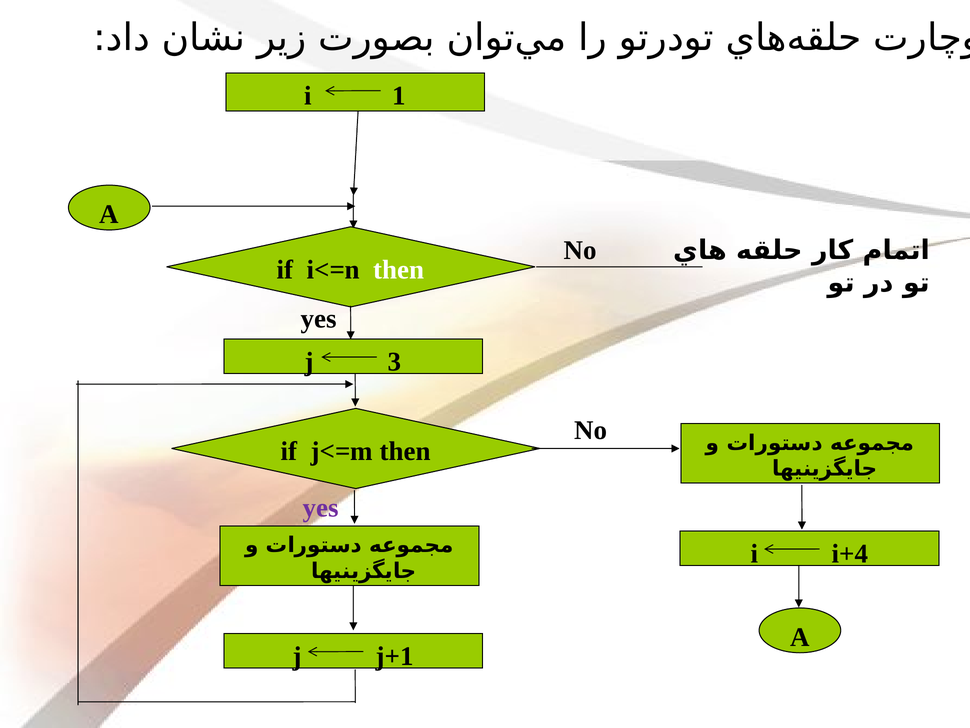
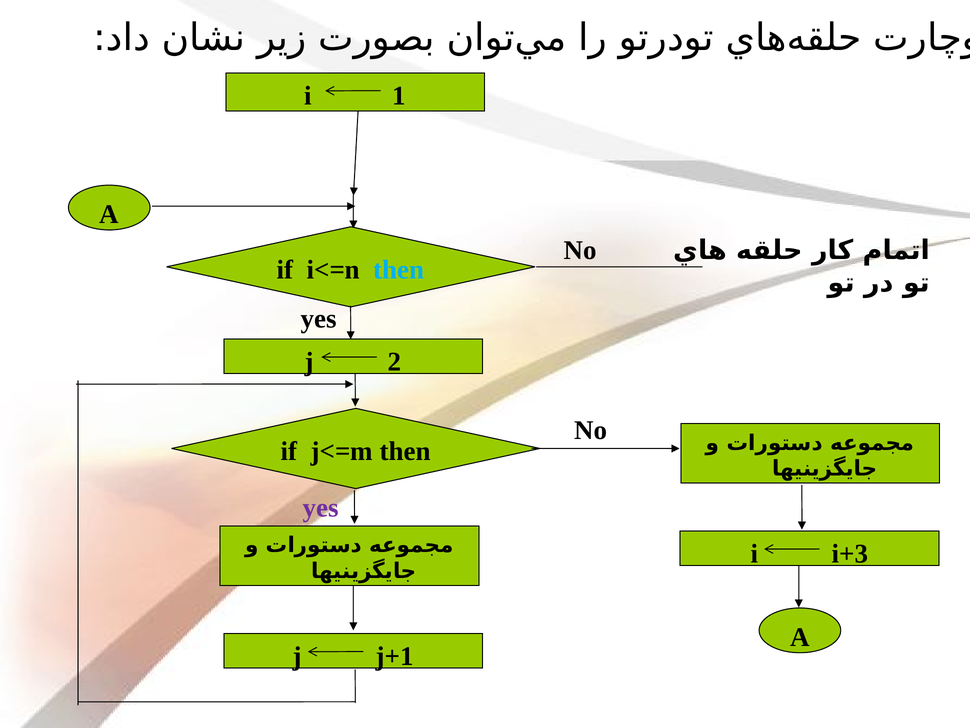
then at (399, 269) colour: white -> light blue
3: 3 -> 2
i+4: i+4 -> i+3
